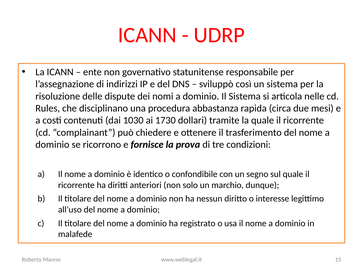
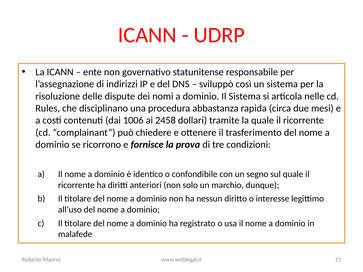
1030: 1030 -> 1006
1730: 1730 -> 2458
